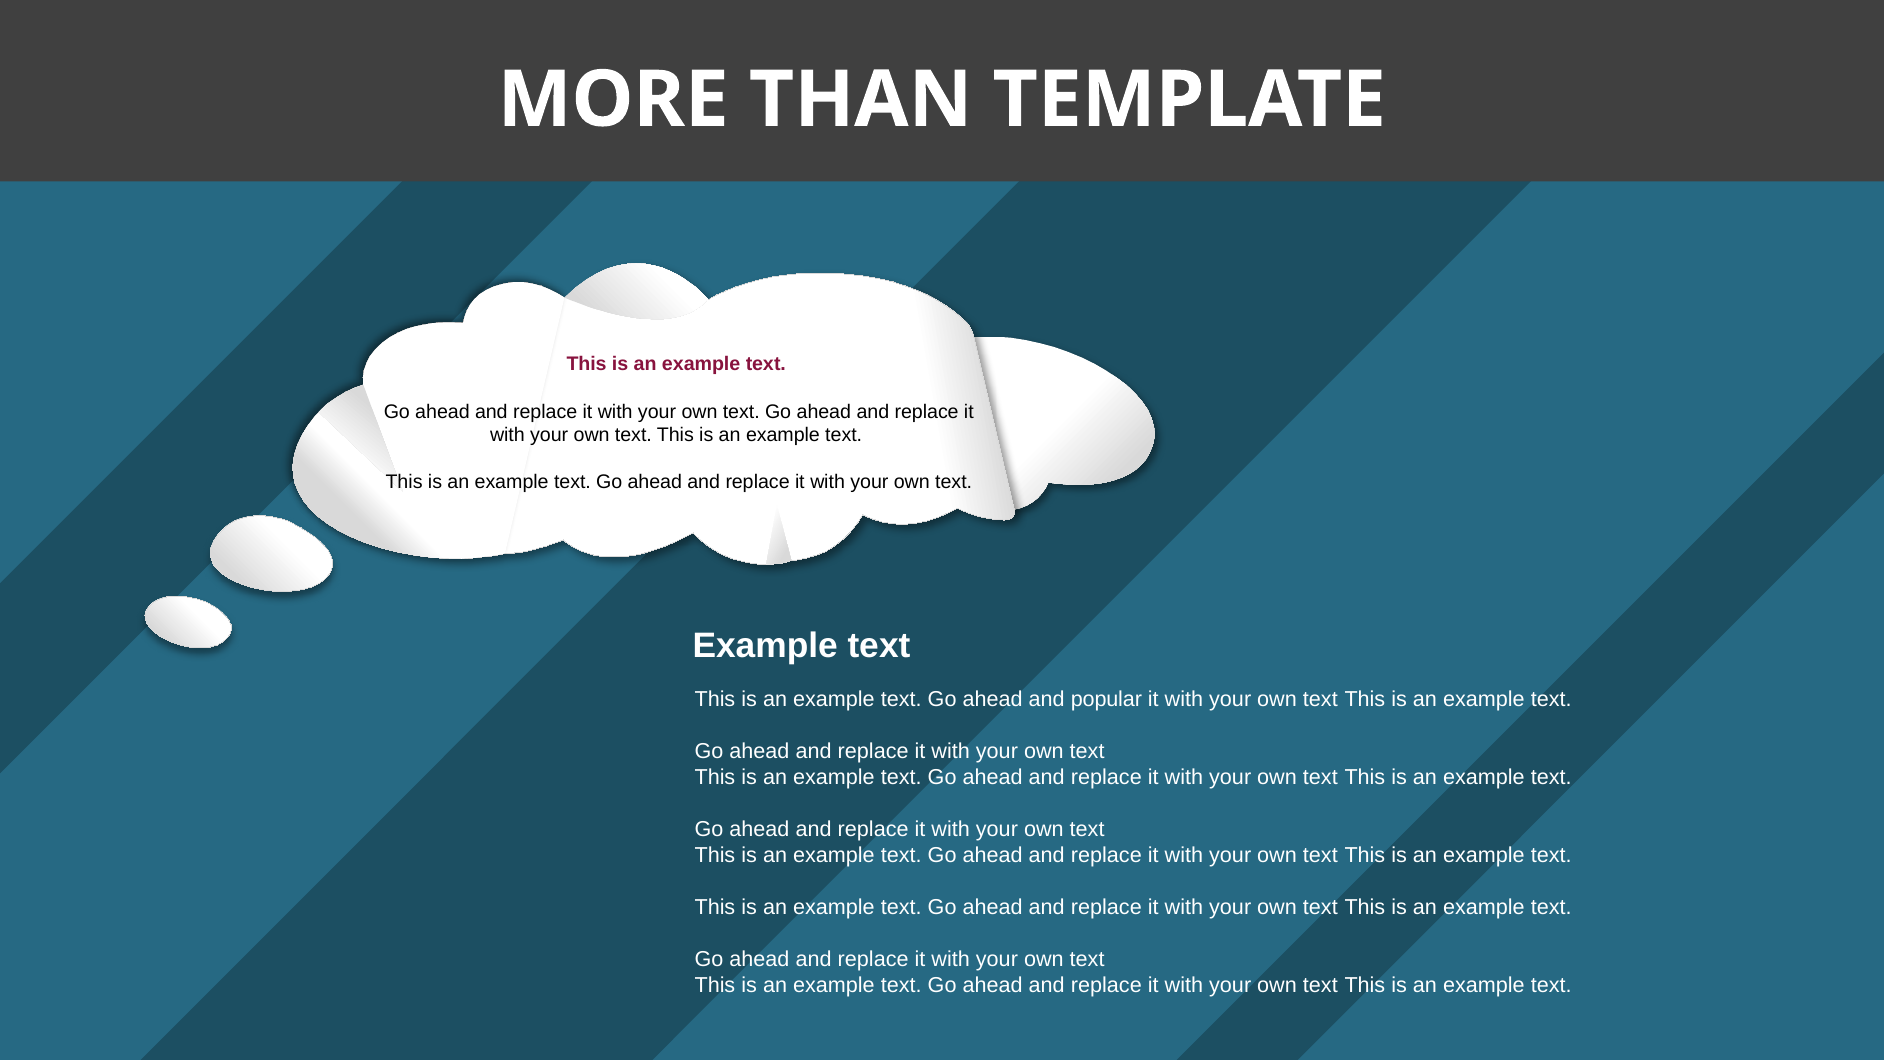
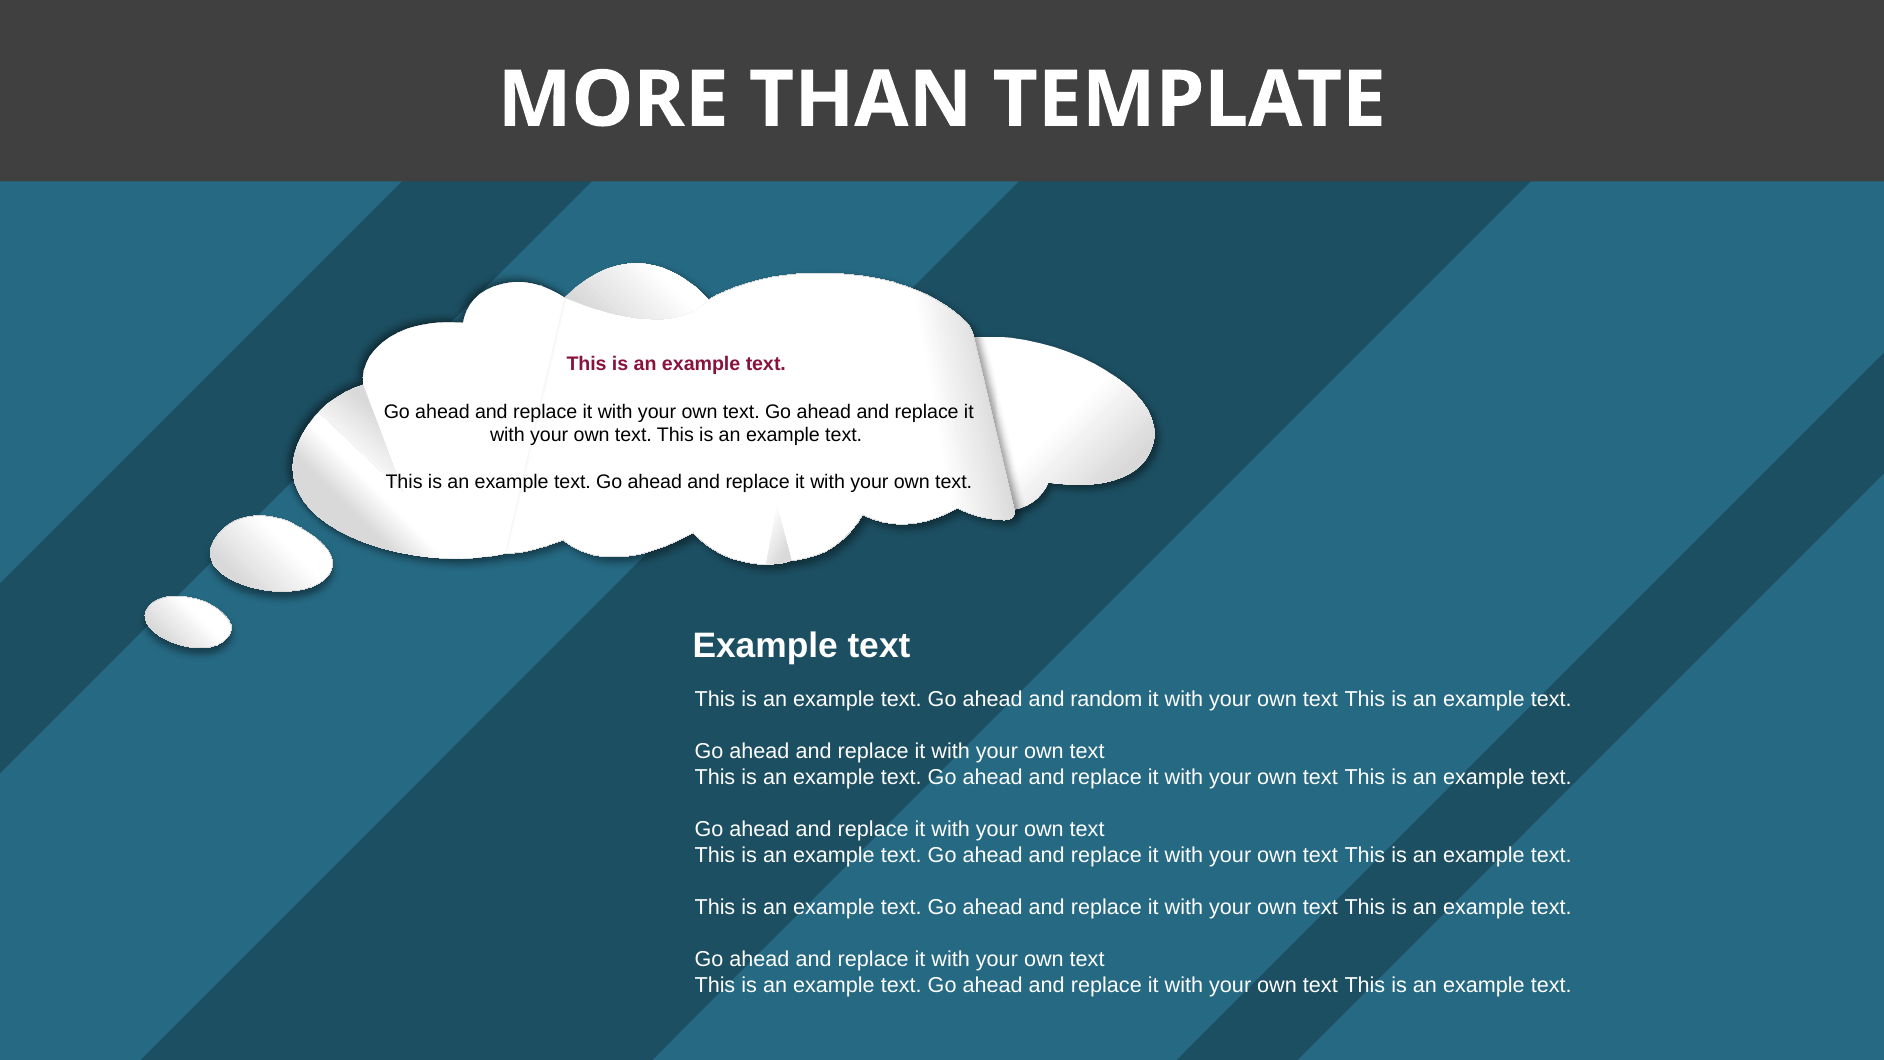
popular: popular -> random
